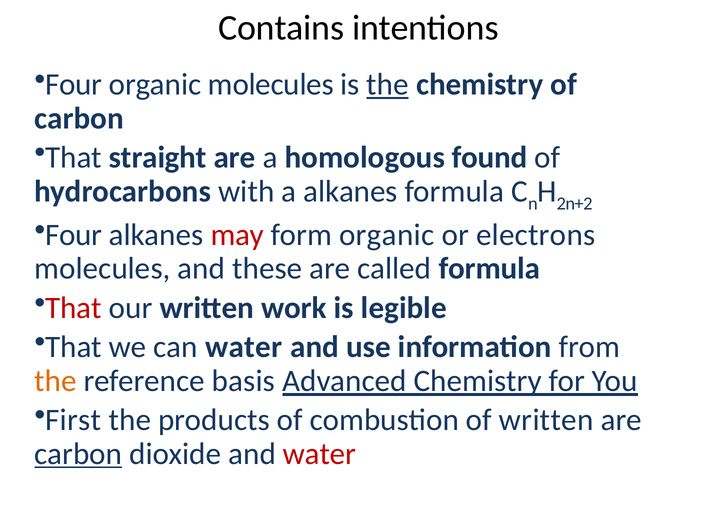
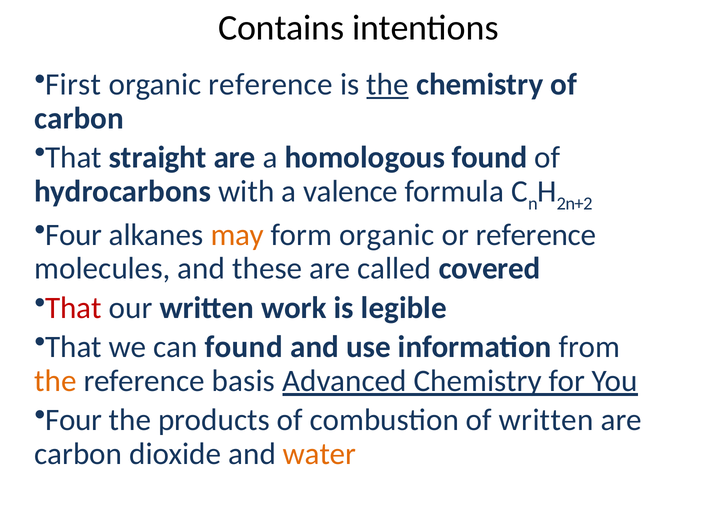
Four at (74, 85): Four -> First
organic molecules: molecules -> reference
a alkanes: alkanes -> valence
may colour: red -> orange
or electrons: electrons -> reference
called formula: formula -> covered
can water: water -> found
First at (73, 420): First -> Four
carbon at (78, 454) underline: present -> none
water at (319, 454) colour: red -> orange
